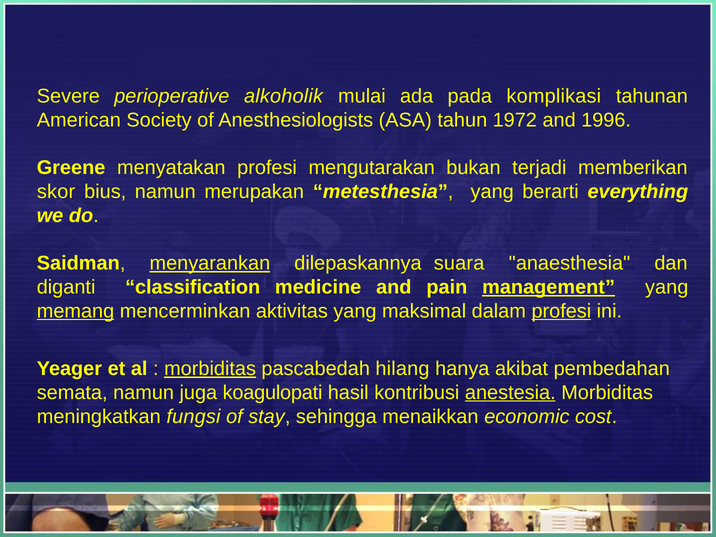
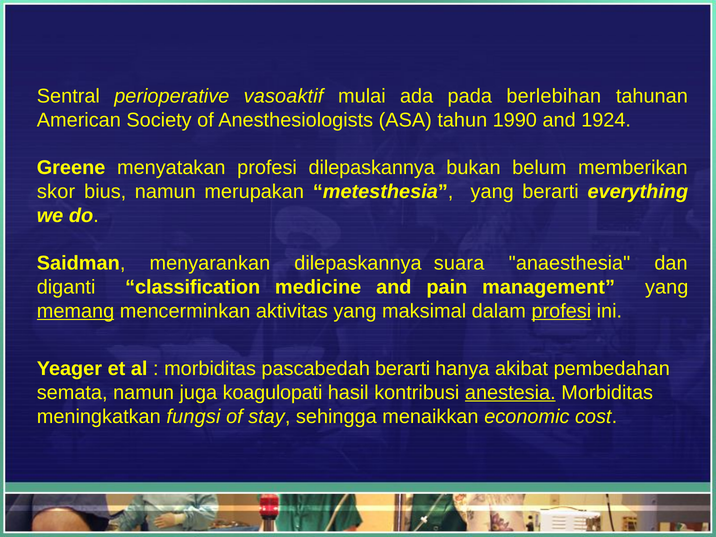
Severe: Severe -> Sentral
alkoholik: alkoholik -> vasoaktif
komplikasi: komplikasi -> berlebihan
1972: 1972 -> 1990
1996: 1996 -> 1924
profesi mengutarakan: mengutarakan -> dilepaskannya
terjadi: terjadi -> belum
menyarankan underline: present -> none
management underline: present -> none
morbiditas at (210, 369) underline: present -> none
pascabedah hilang: hilang -> berarti
